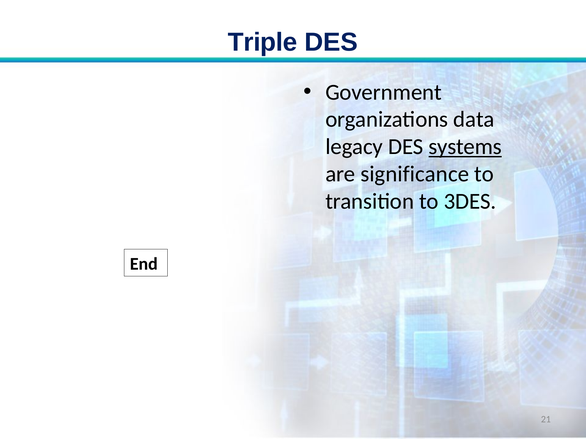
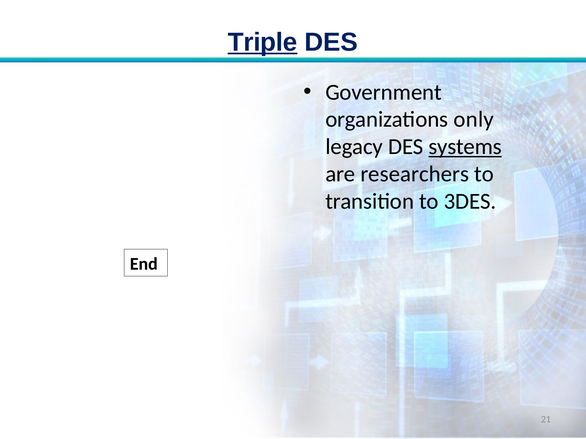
Triple underline: none -> present
data: data -> only
significance: significance -> researchers
